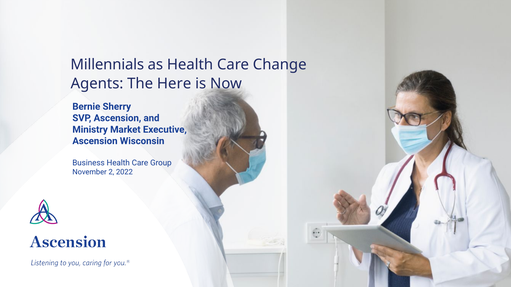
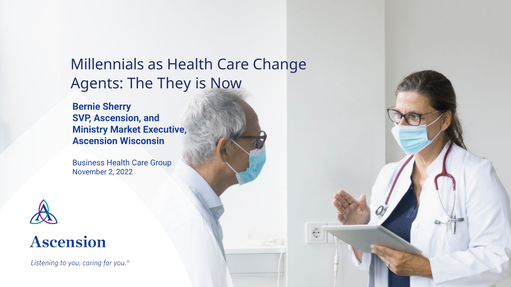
Here: Here -> They
